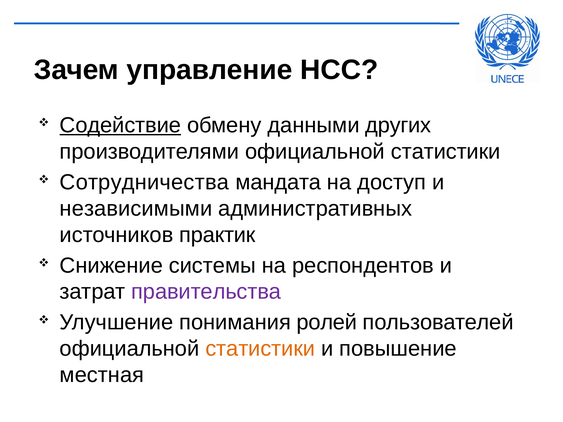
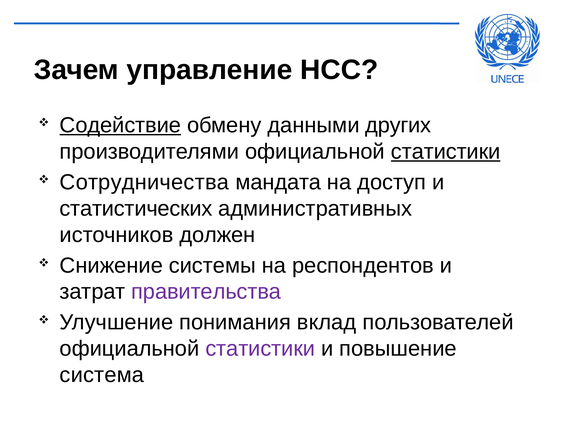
статистики at (446, 152) underline: none -> present
независимыми: независимыми -> статистических
практик: практик -> должен
ролей: ролей -> вклад
статистики at (260, 349) colour: orange -> purple
местная: местная -> система
